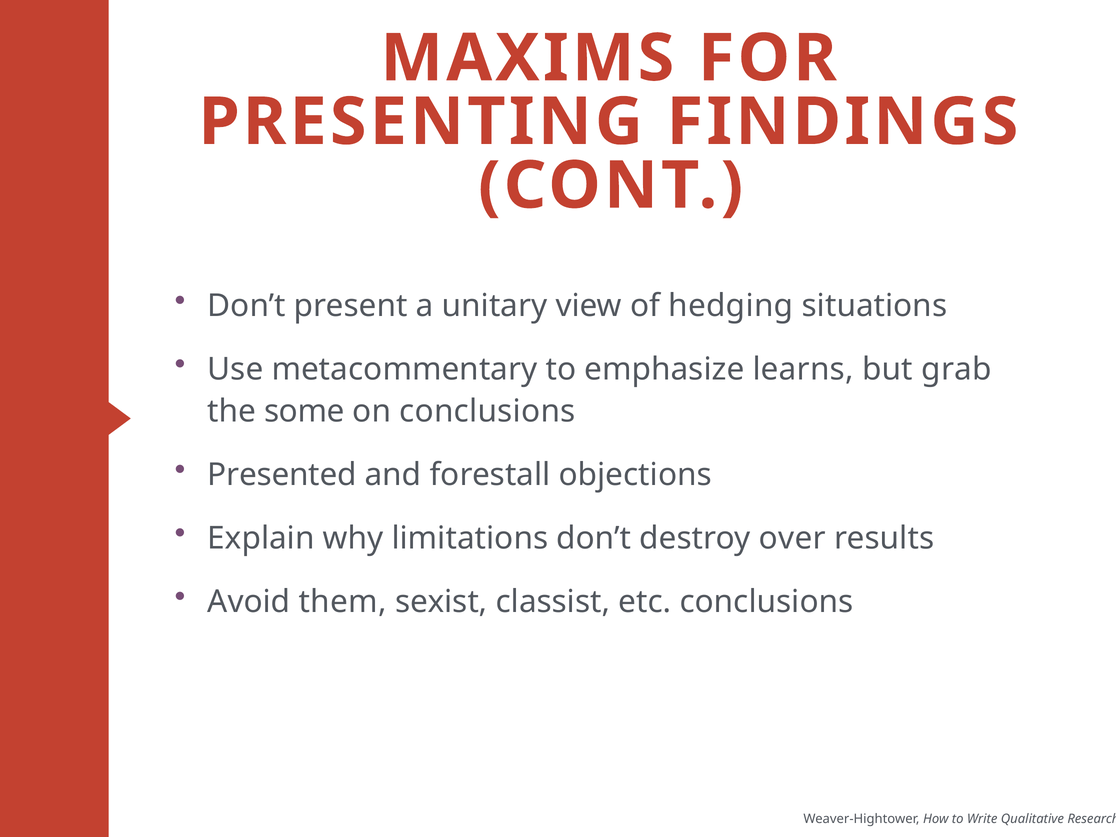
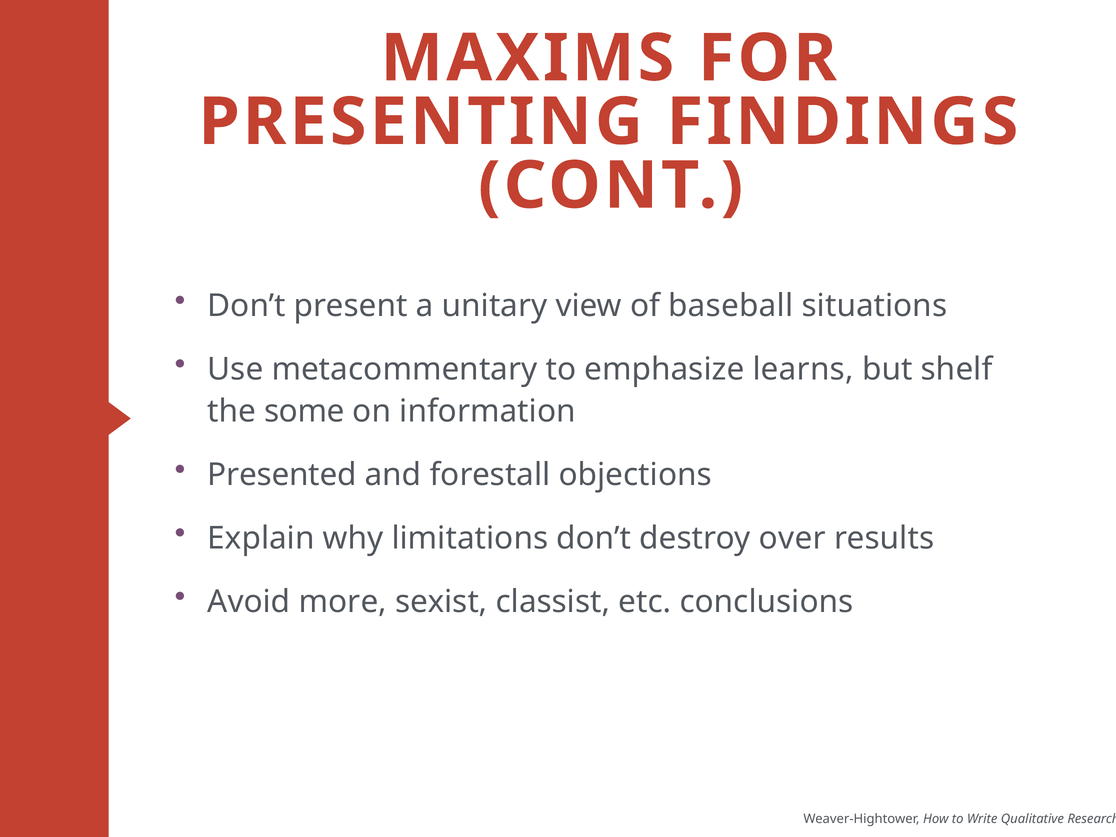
hedging: hedging -> baseball
grab: grab -> shelf
on conclusions: conclusions -> information
them: them -> more
